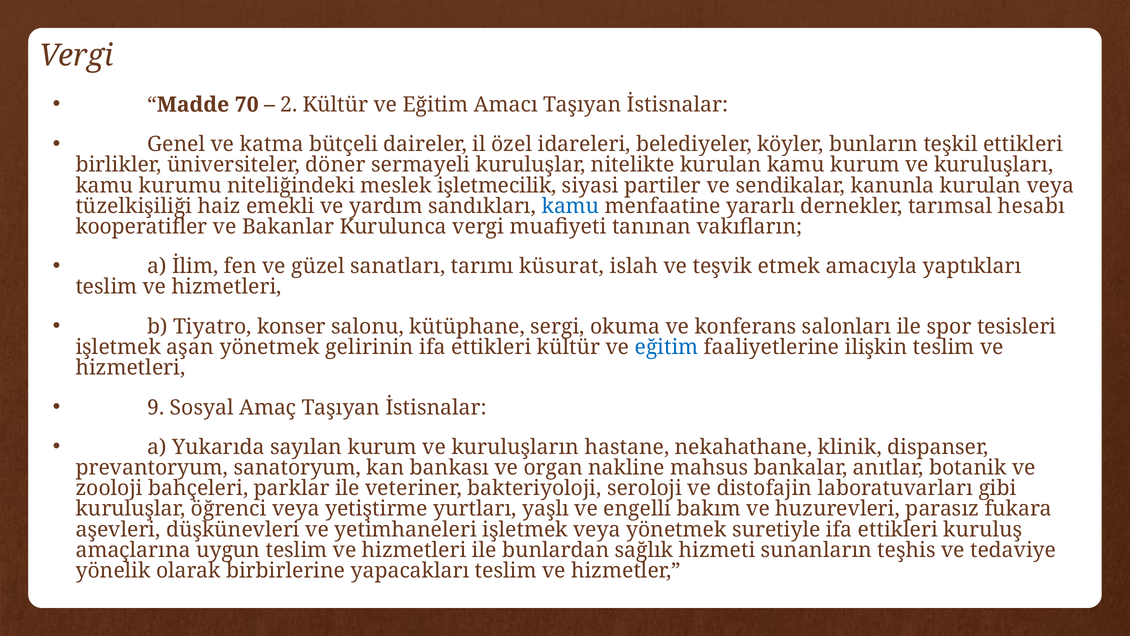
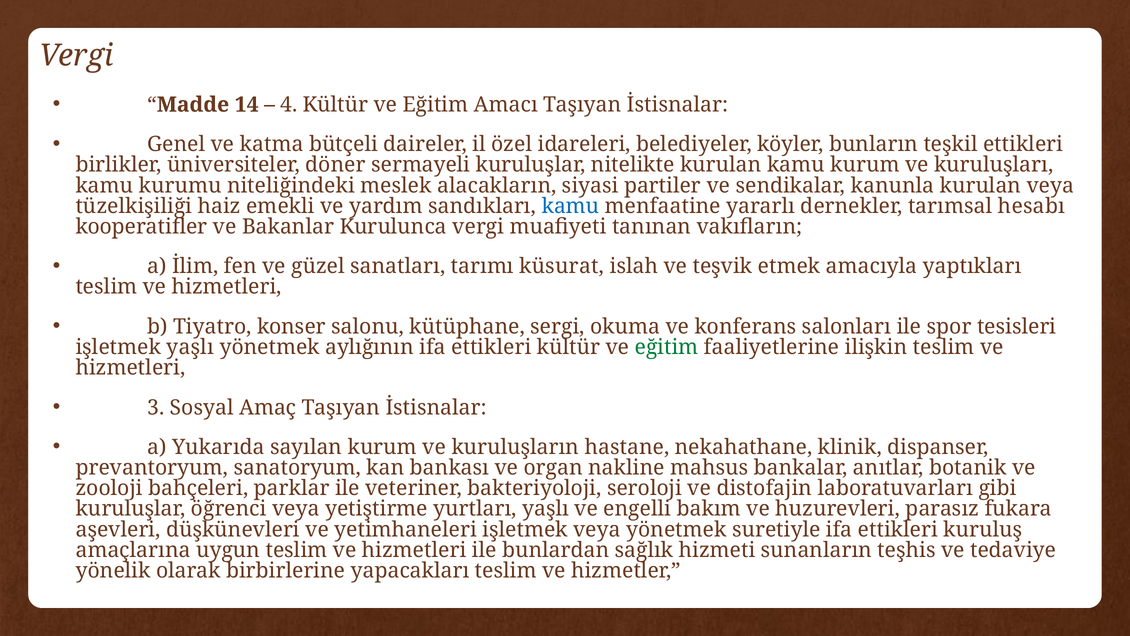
70: 70 -> 14
2: 2 -> 4
işletmecilik: işletmecilik -> alacakların
işletmek aşan: aşan -> yaşlı
gelirinin: gelirinin -> aylığının
eğitim at (667, 347) colour: blue -> green
9: 9 -> 3
